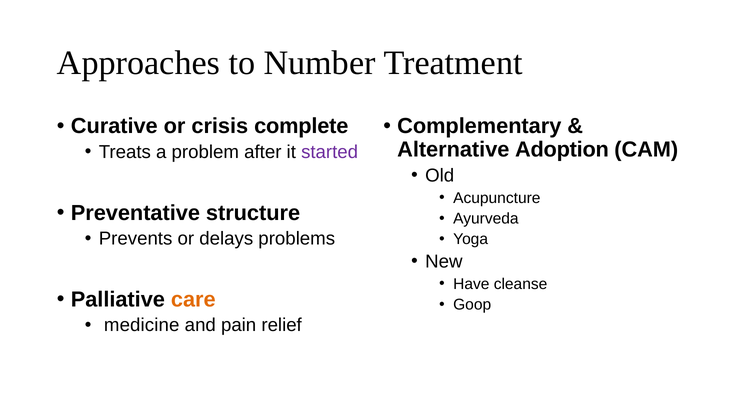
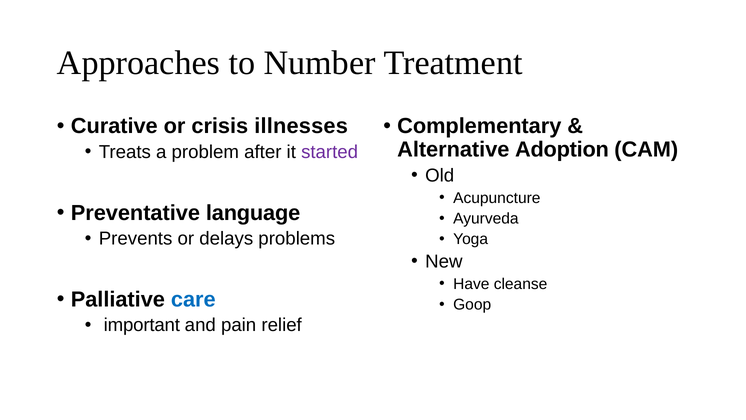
complete: complete -> illnesses
structure: structure -> language
care colour: orange -> blue
medicine: medicine -> important
